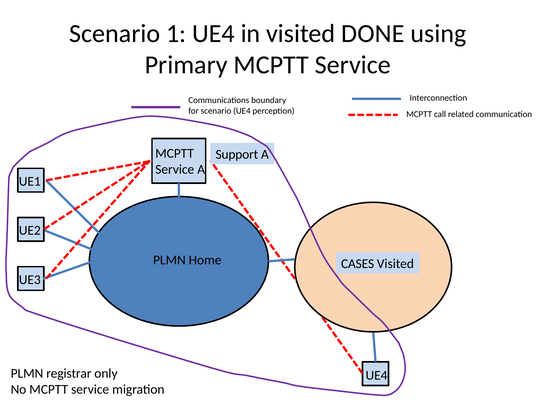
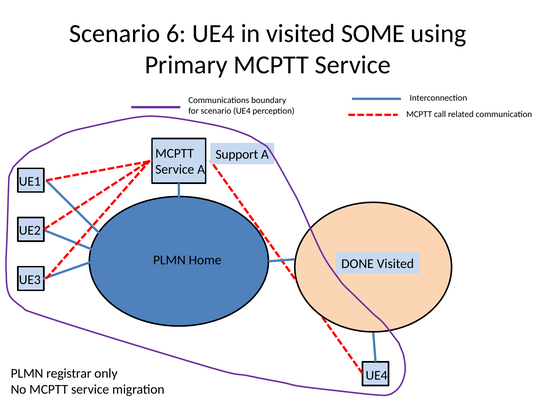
1: 1 -> 6
DONE: DONE -> SOME
CASES: CASES -> DONE
